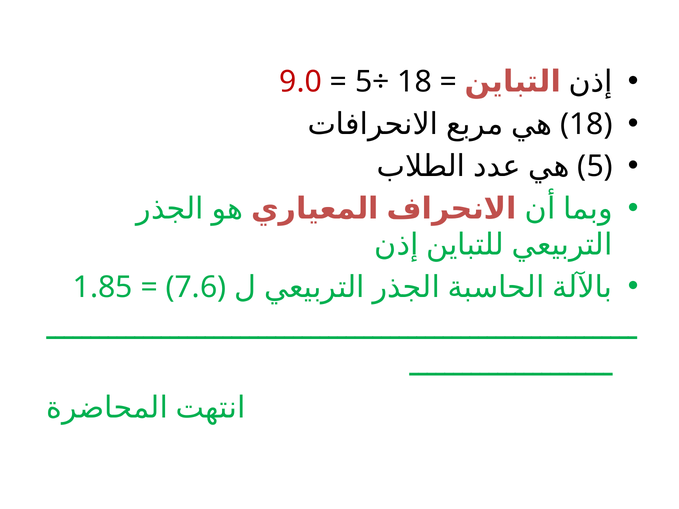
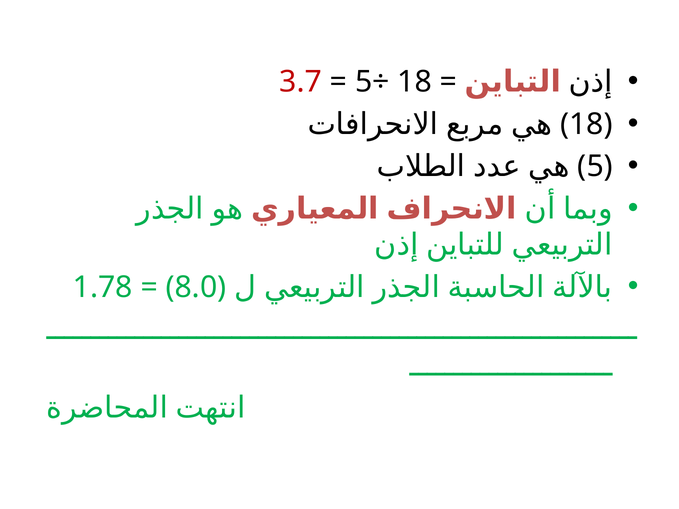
9.0: 9.0 -> 3.7
1.85: 1.85 -> 1.78
7.6: 7.6 -> 8.0
